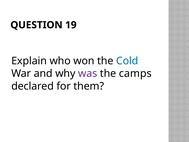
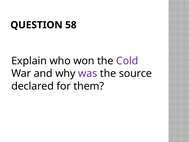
19: 19 -> 58
Cold colour: blue -> purple
camps: camps -> source
